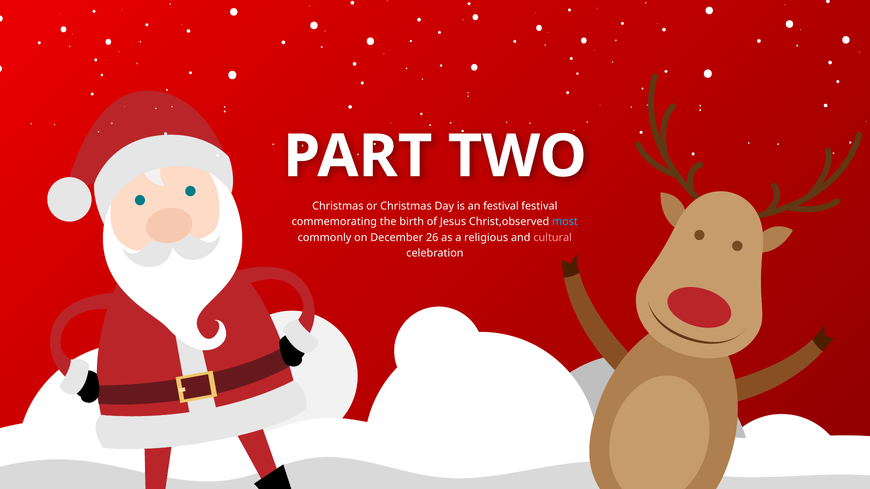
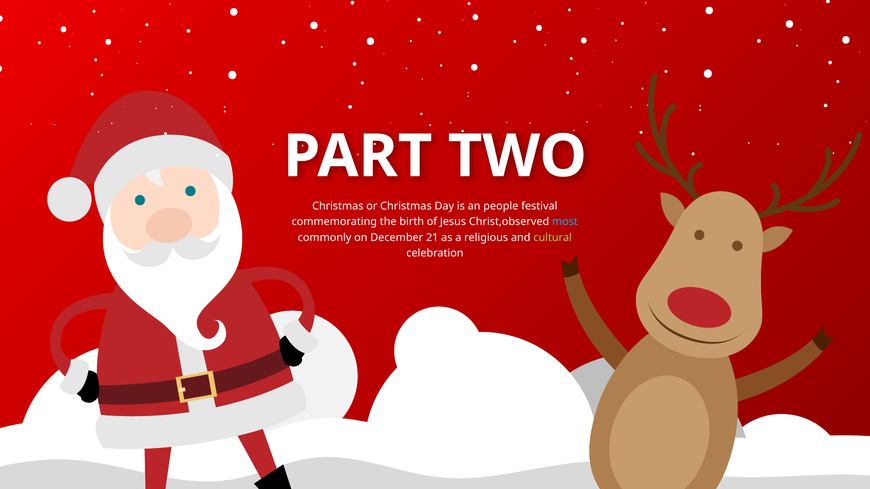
an festival: festival -> people
26: 26 -> 21
cultural colour: pink -> light green
